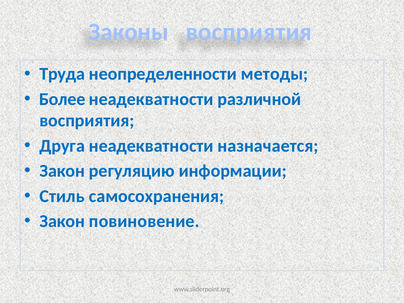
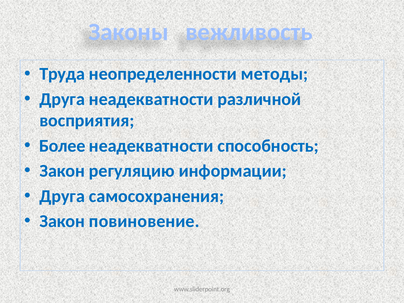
Законы восприятия: восприятия -> вежливость
Более at (62, 99): Более -> Друга
Друга: Друга -> Более
назначается: назначается -> способность
Стиль at (62, 196): Стиль -> Друга
